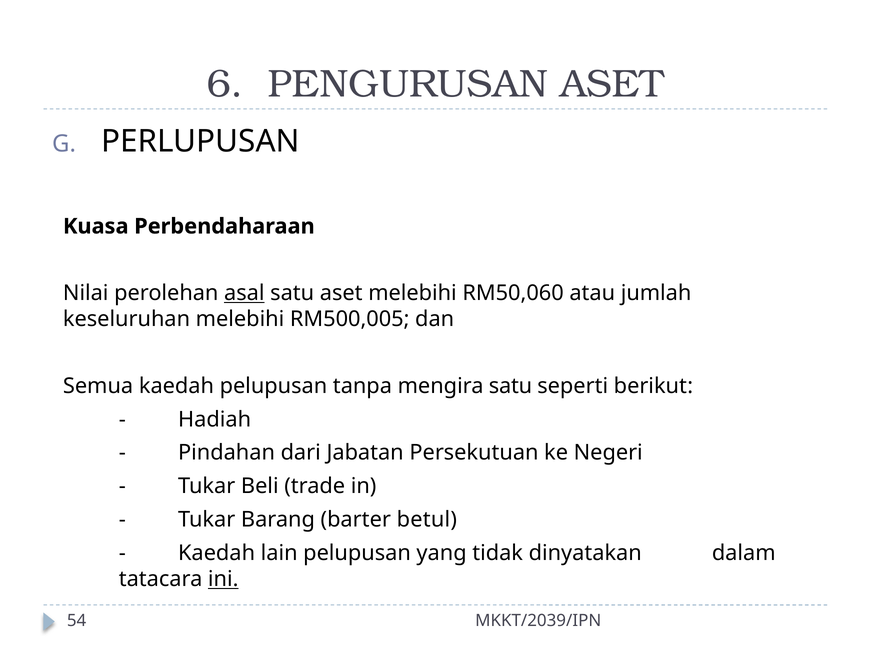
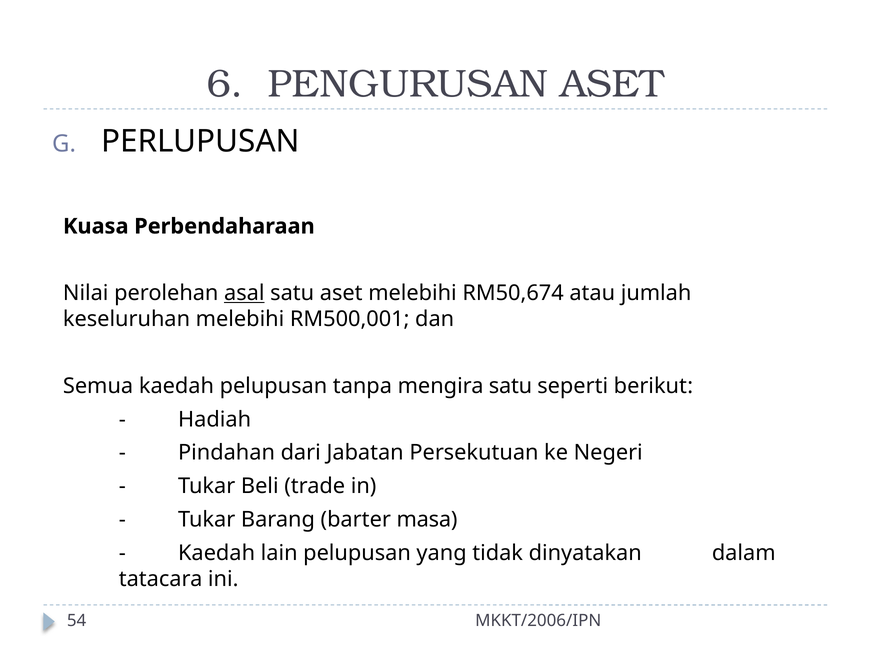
RM50,060: RM50,060 -> RM50,674
RM500,005: RM500,005 -> RM500,001
betul: betul -> masa
ini underline: present -> none
MKKT/2039/IPN: MKKT/2039/IPN -> MKKT/2006/IPN
